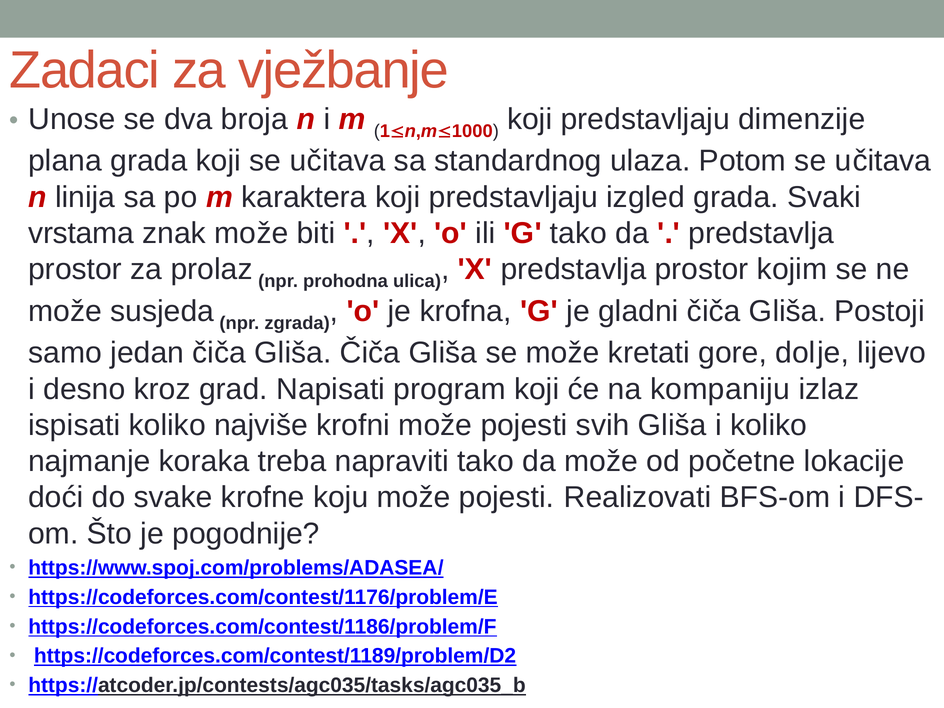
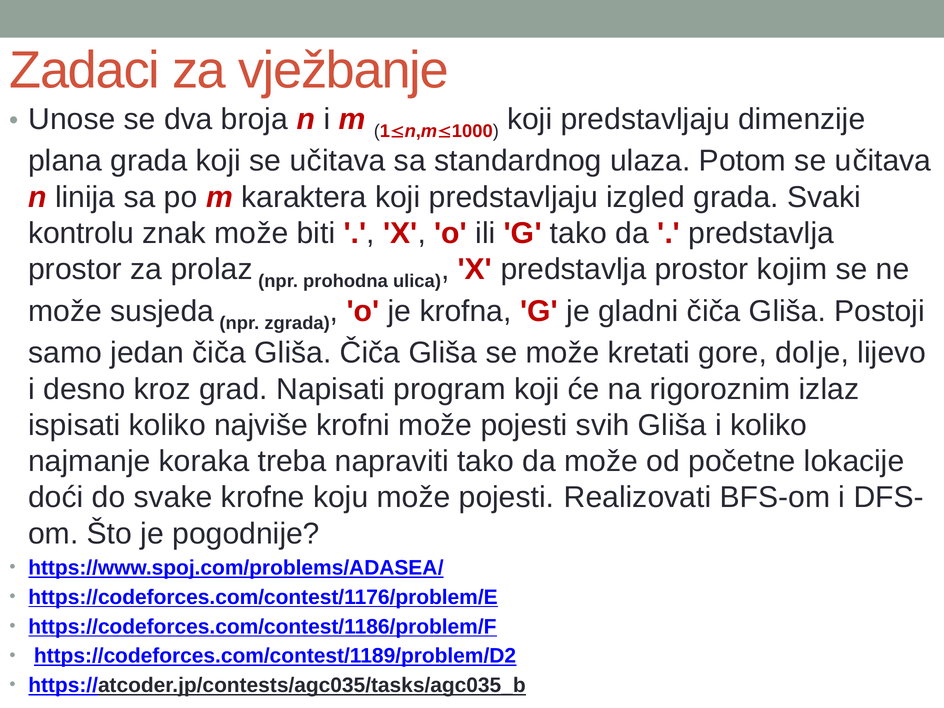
vrstama: vrstama -> kontrolu
kompaniju: kompaniju -> rigoroznim
